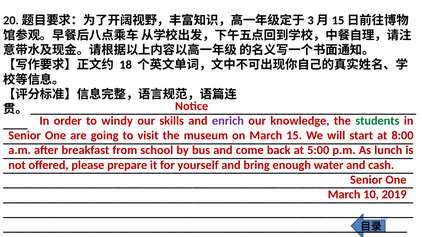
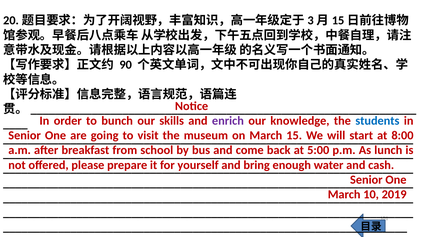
18: 18 -> 90
windy: windy -> bunch
students colour: green -> blue
